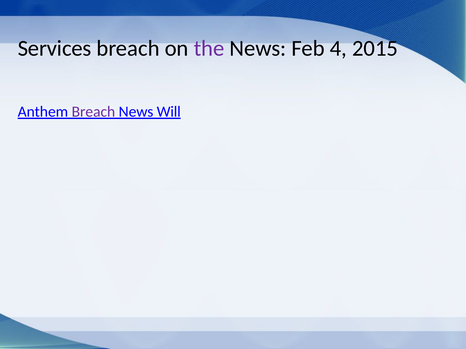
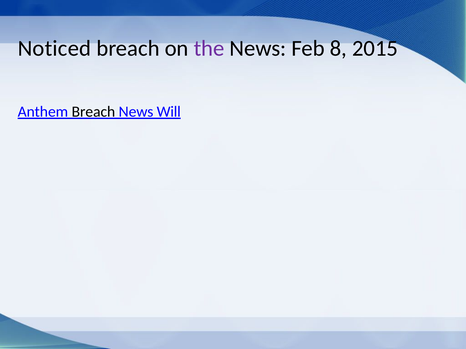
Services: Services -> Noticed
4: 4 -> 8
Breach at (93, 112) colour: purple -> black
